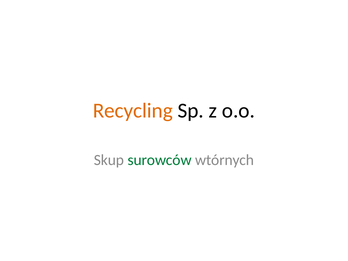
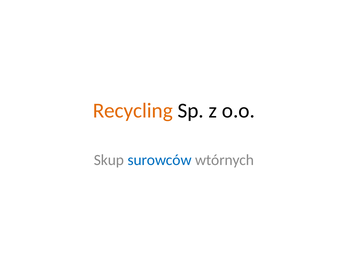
surowców colour: green -> blue
